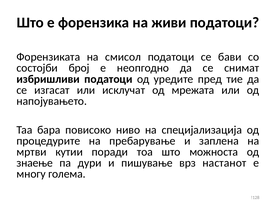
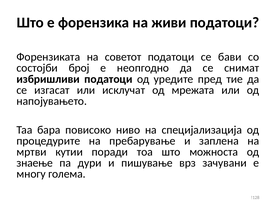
смисол: смисол -> советот
настанот: настанот -> зачувани
